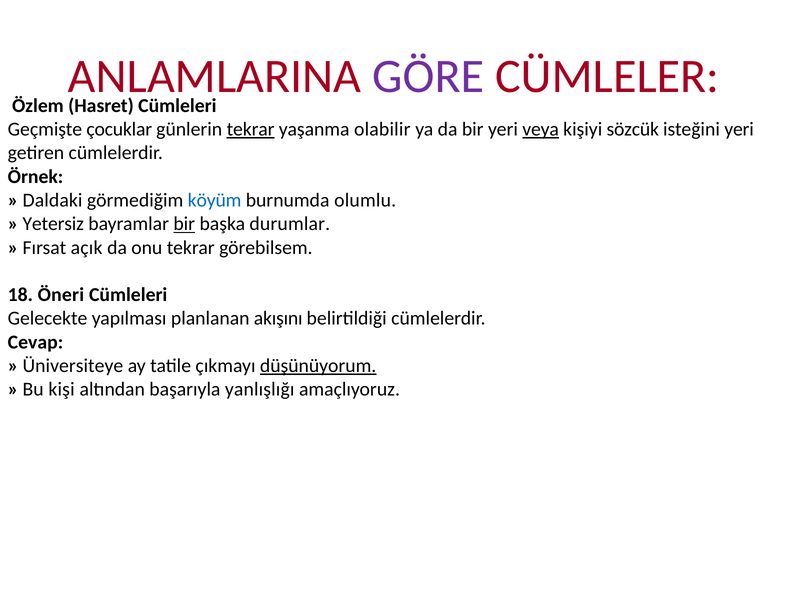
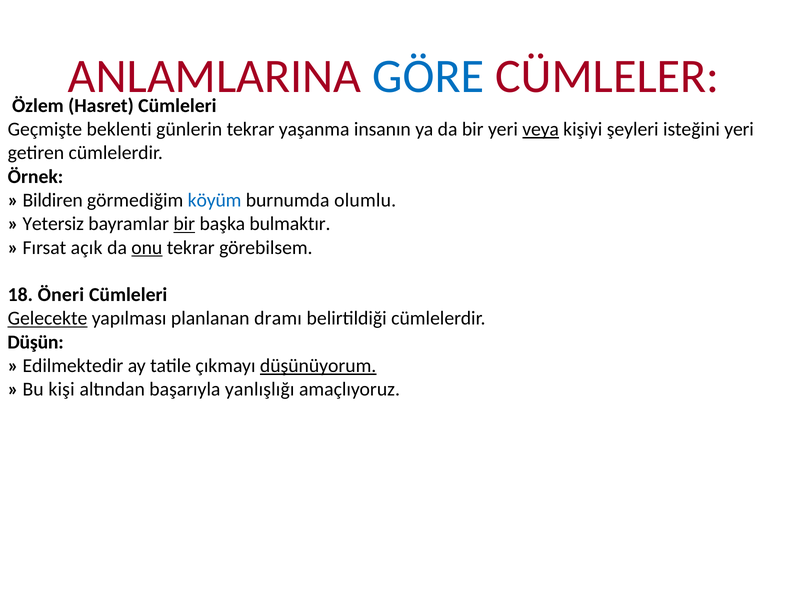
GÖRE colour: purple -> blue
çocuklar: çocuklar -> beklenti
tekrar at (251, 129) underline: present -> none
olabilir: olabilir -> insanın
sözcük: sözcük -> şeyleri
Daldaki: Daldaki -> Bildiren
durumlar: durumlar -> bulmaktır
onu underline: none -> present
Gelecekte underline: none -> present
akışını: akışını -> dramı
Cevap: Cevap -> Düşün
Üniversiteye: Üniversiteye -> Edilmektedir
